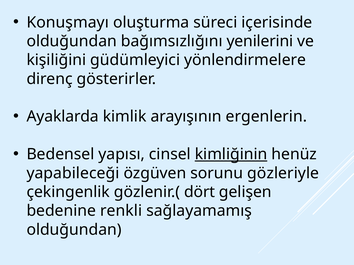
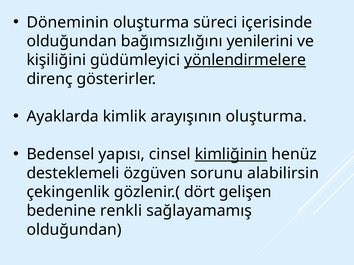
Konuşmayı: Konuşmayı -> Döneminin
yönlendirmelere underline: none -> present
arayışının ergenlerin: ergenlerin -> oluşturma
yapabileceği: yapabileceği -> desteklemeli
gözleriyle: gözleriyle -> alabilirsin
